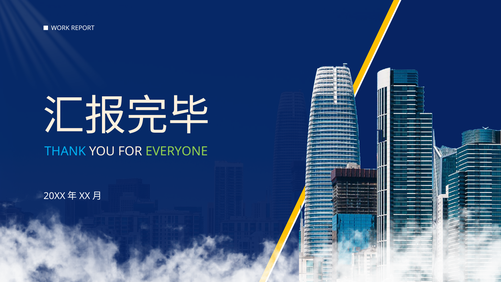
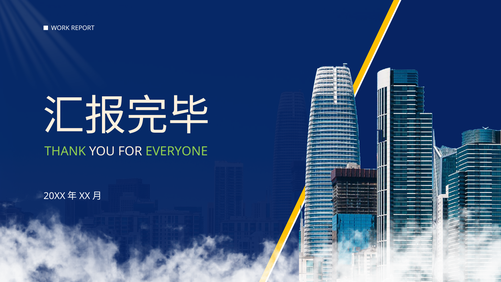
THANK colour: light blue -> light green
